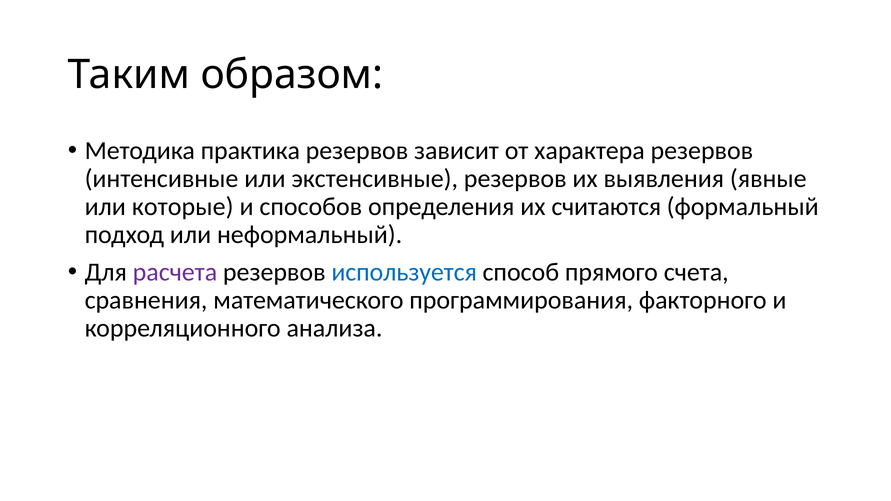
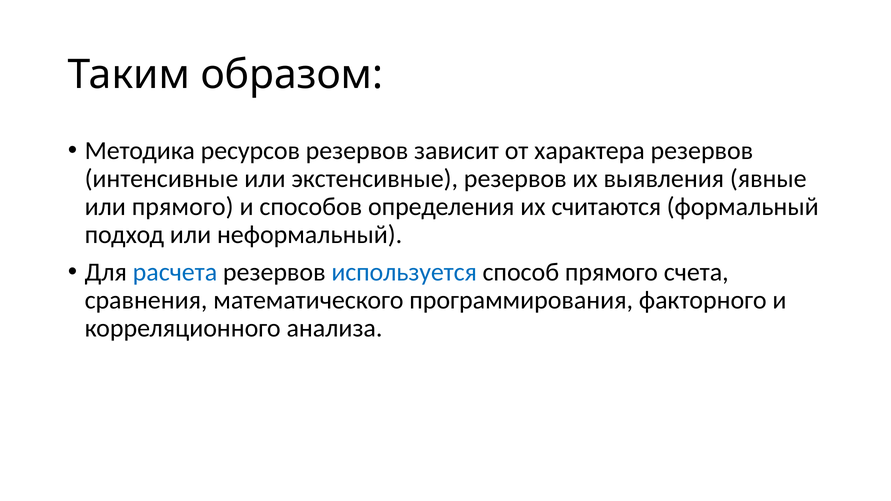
практика: практика -> ресурсов
или которые: которые -> прямого
расчета colour: purple -> blue
